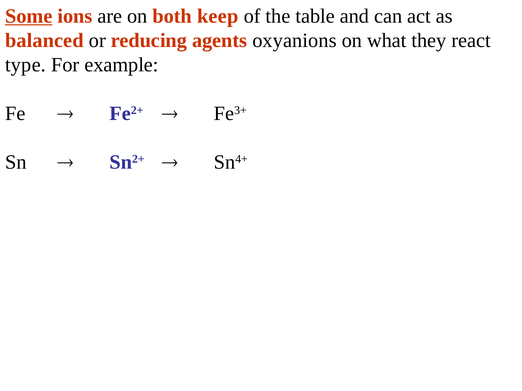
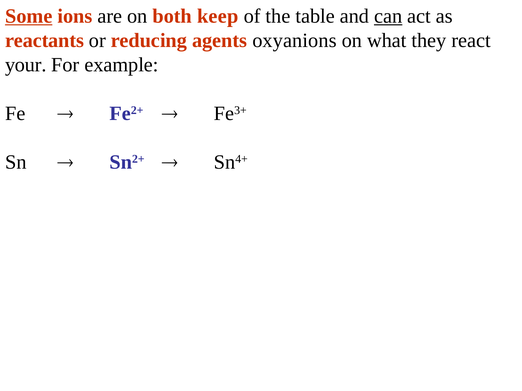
can underline: none -> present
balanced: balanced -> reactants
type: type -> your
